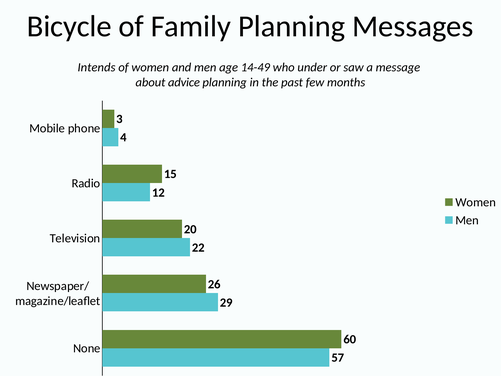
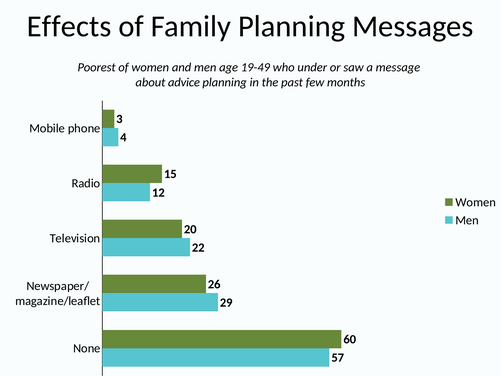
Bicycle: Bicycle -> Effects
Intends: Intends -> Poorest
14-49: 14-49 -> 19-49
